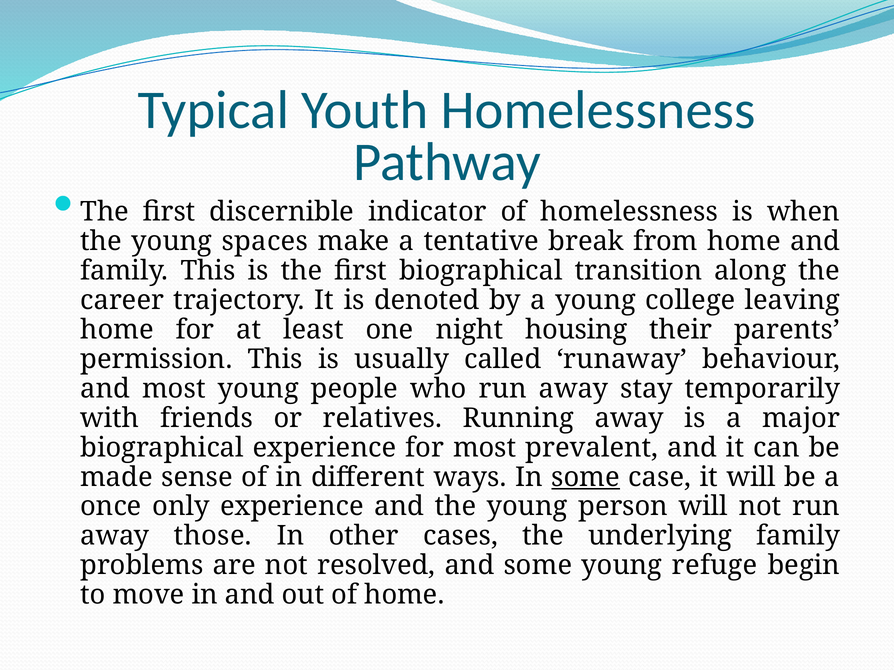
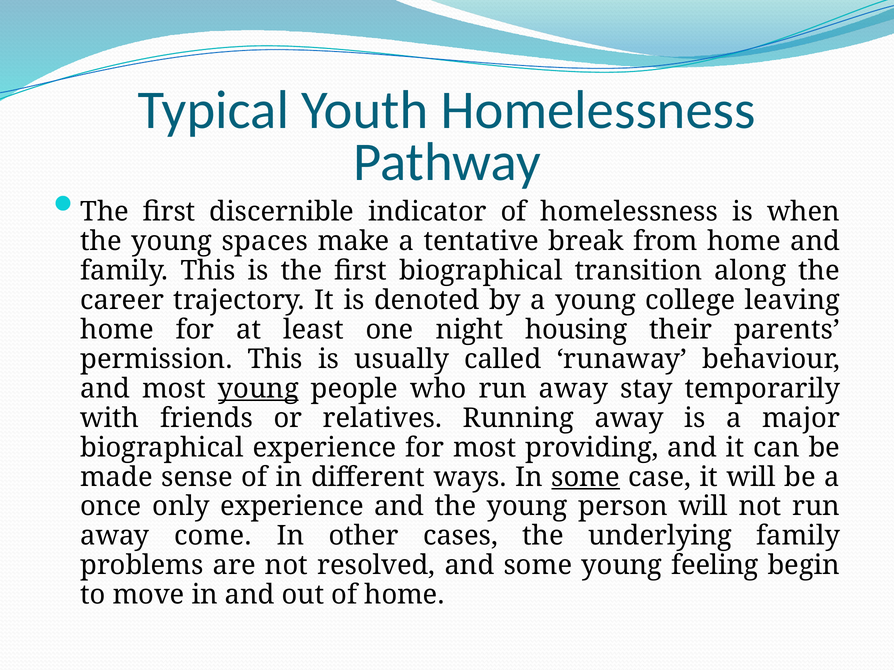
young at (258, 389) underline: none -> present
prevalent: prevalent -> providing
those: those -> come
refuge: refuge -> feeling
